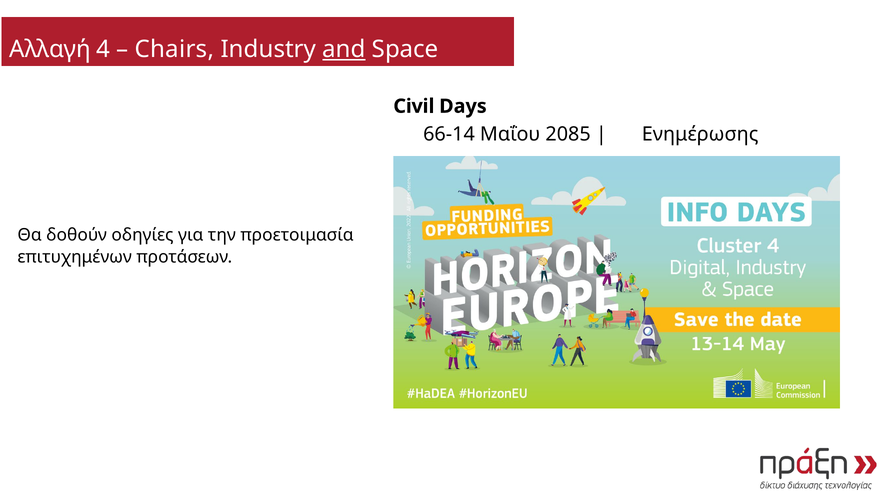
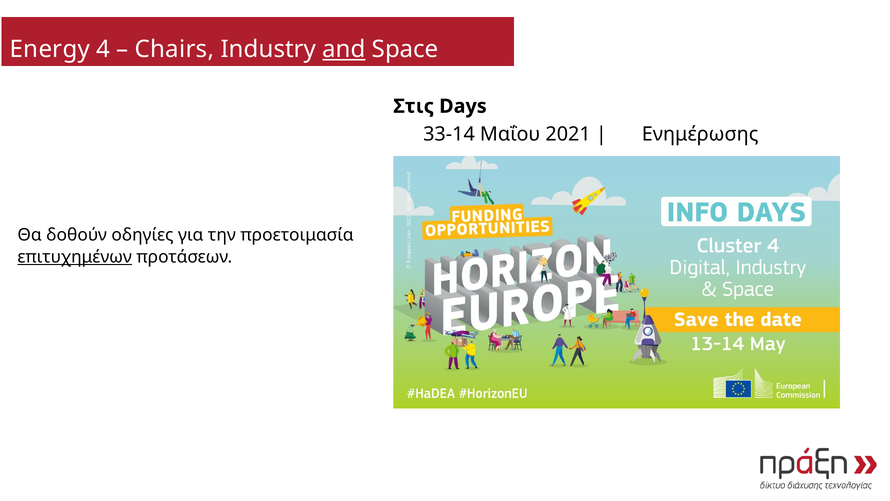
Αλλαγή: Αλλαγή -> Energy
Civil: Civil -> Στις
66-14: 66-14 -> 33-14
2085: 2085 -> 2021
επιτυχημένων underline: none -> present
